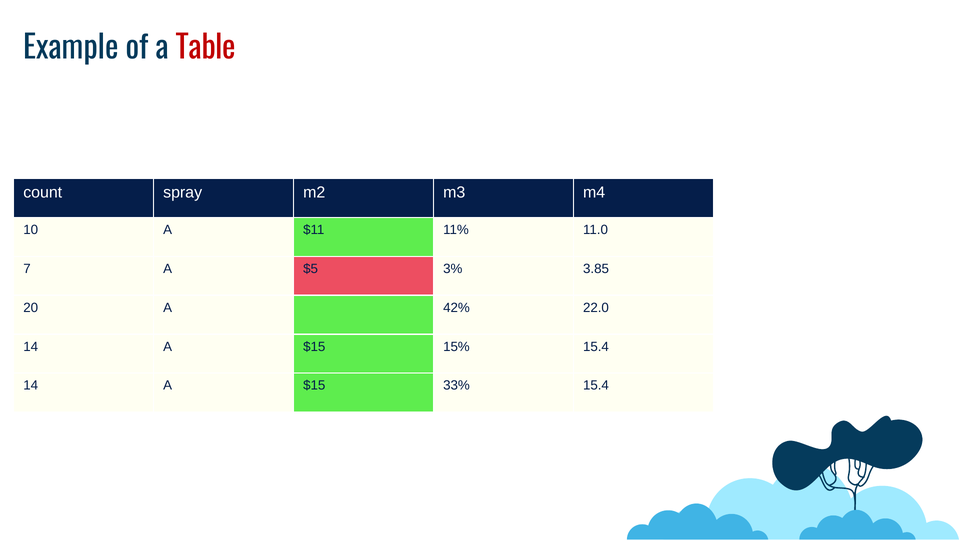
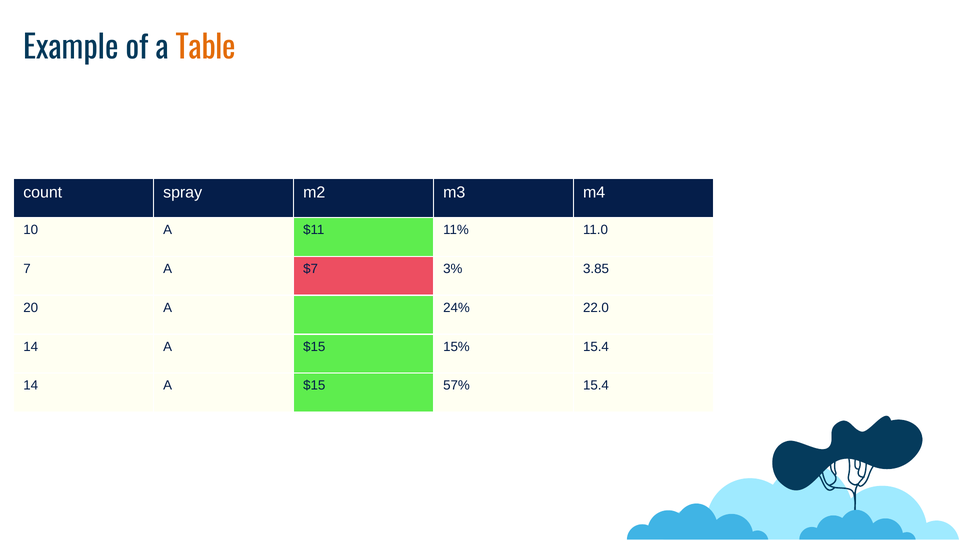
Table colour: red -> orange
$5: $5 -> $7
42%: 42% -> 24%
33%: 33% -> 57%
